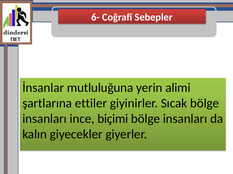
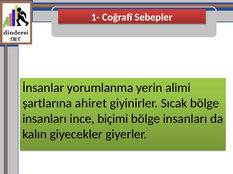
6-: 6- -> 1-
mutluluğuna: mutluluğuna -> yorumlanma
ettiler: ettiler -> ahiret
